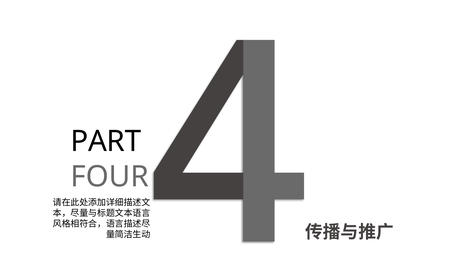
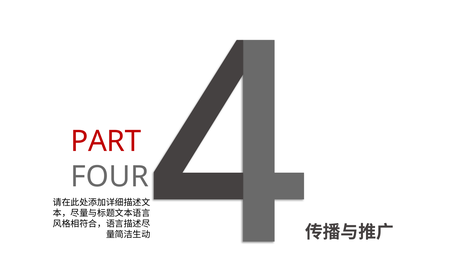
PART colour: black -> red
